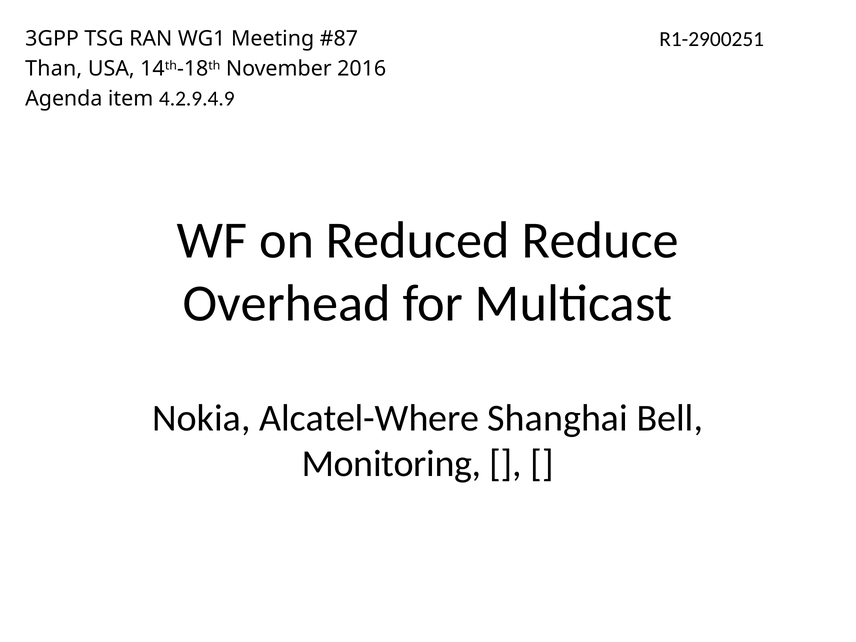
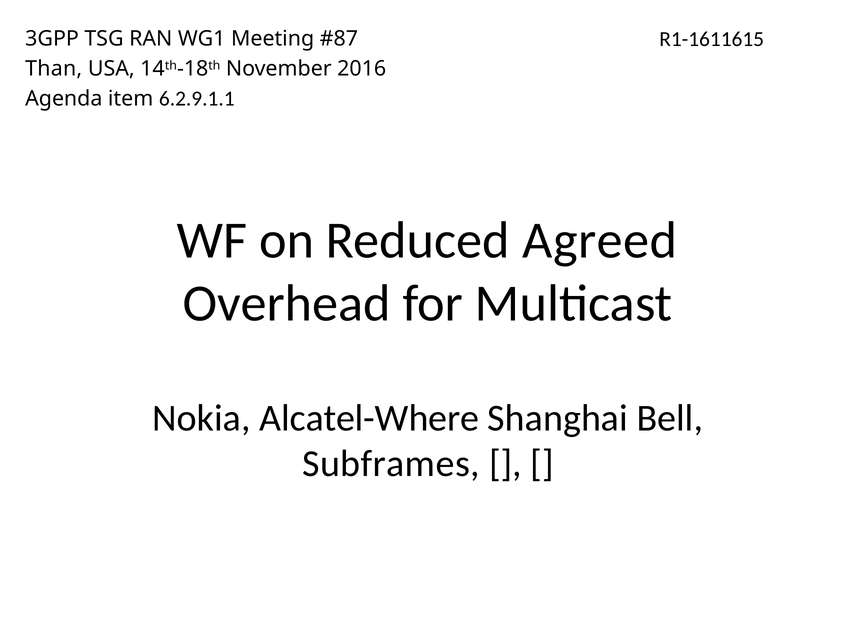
R1-2900251: R1-2900251 -> R1-1611615
4.2.9.4.9: 4.2.9.4.9 -> 6.2.9.1.1
Reduce: Reduce -> Agreed
Monitoring: Monitoring -> Subframes
